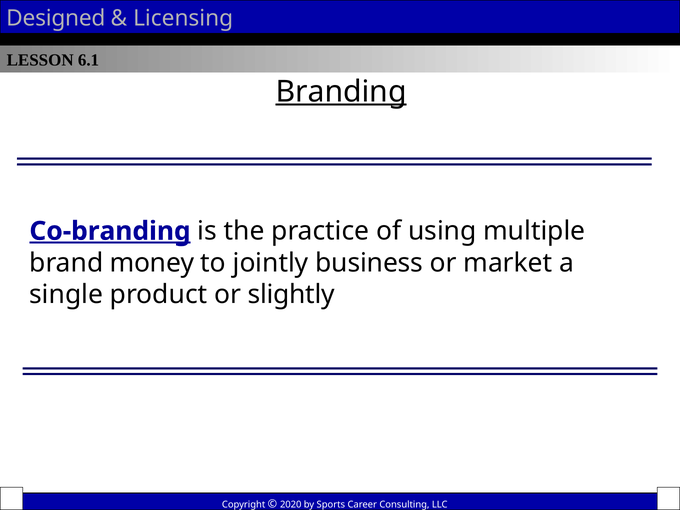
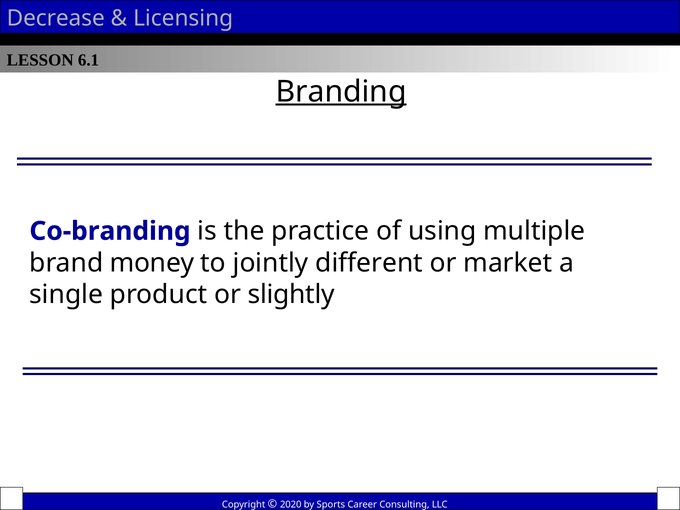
Designed: Designed -> Decrease
Co-branding underline: present -> none
business: business -> different
